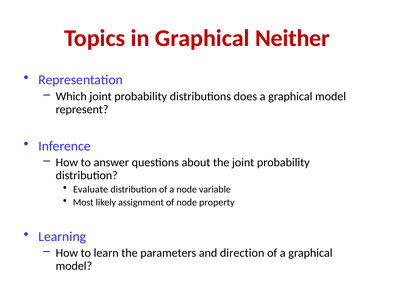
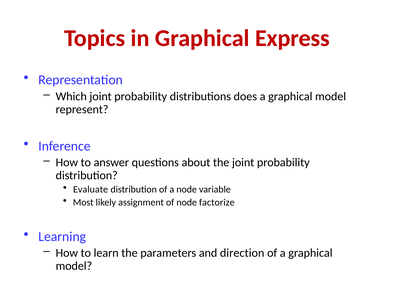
Neither: Neither -> Express
property: property -> factorize
